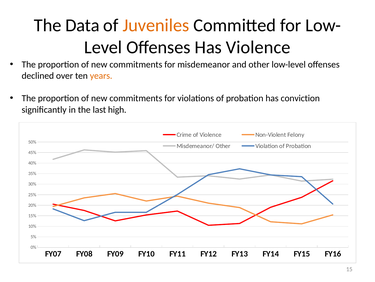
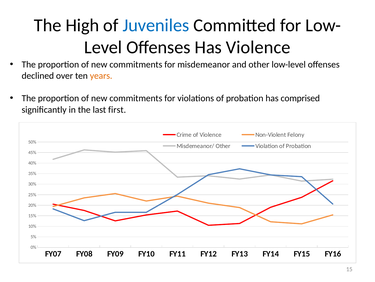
Data: Data -> High
Juveniles colour: orange -> blue
conviction: conviction -> comprised
high: high -> first
